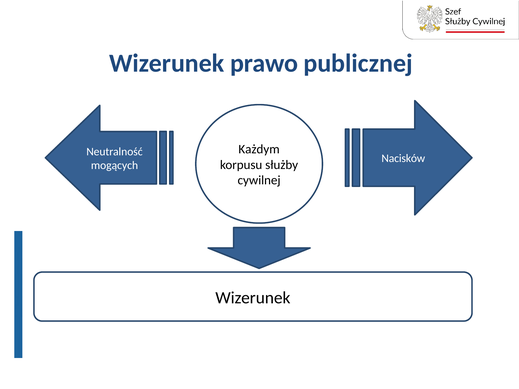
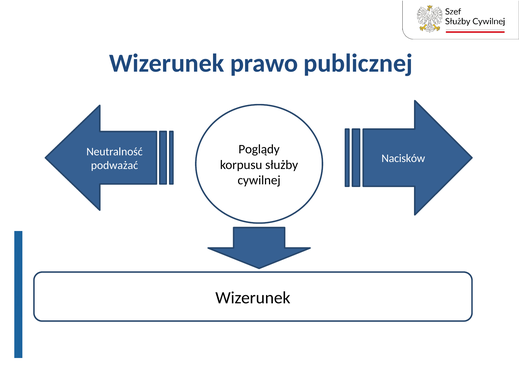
Każdym: Każdym -> Poglądy
mogących: mogących -> podważać
